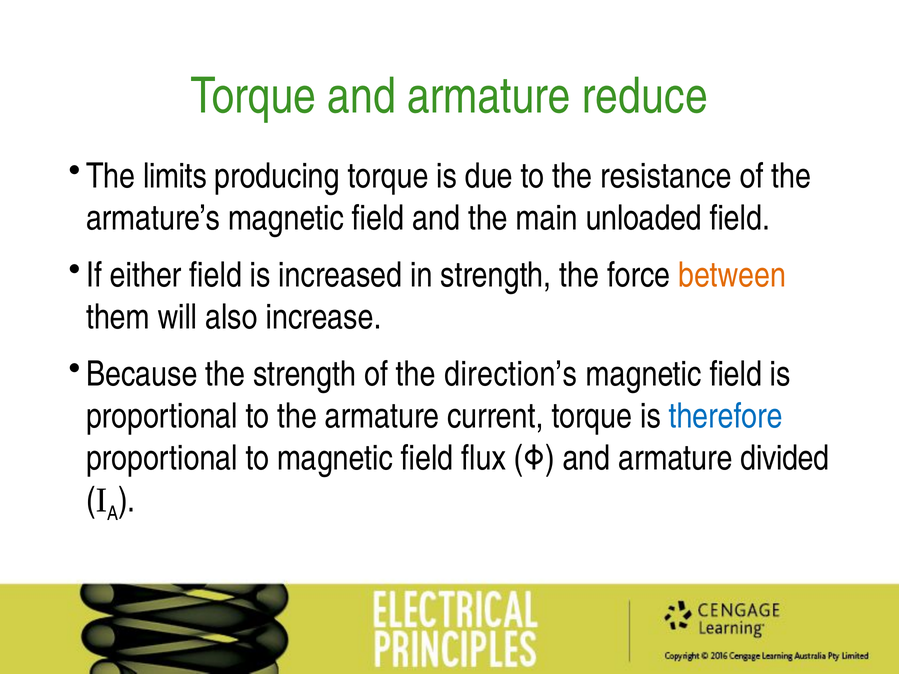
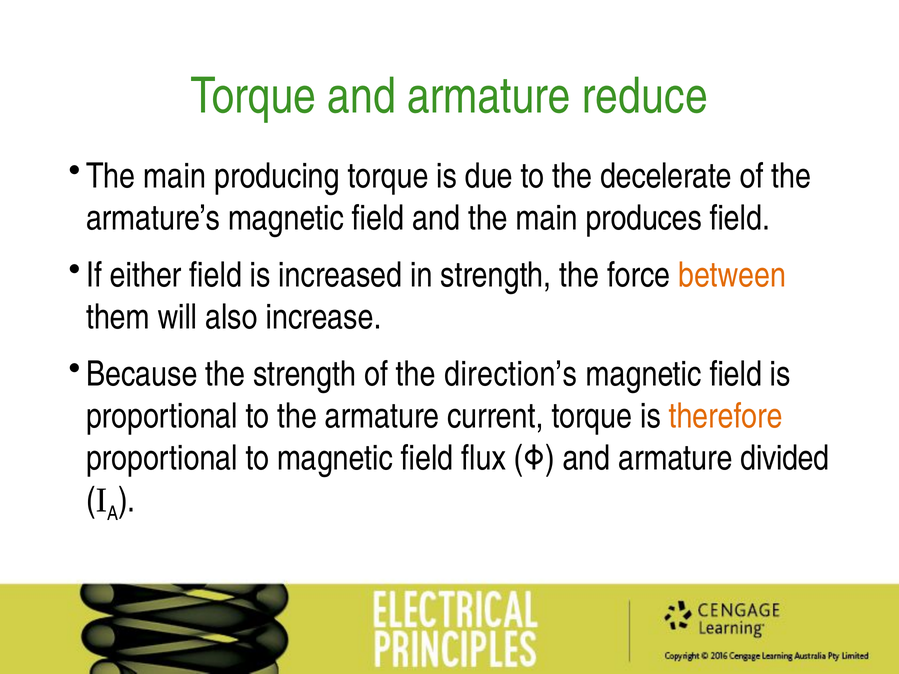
limits at (175, 176): limits -> main
resistance: resistance -> decelerate
unloaded: unloaded -> produces
therefore colour: blue -> orange
